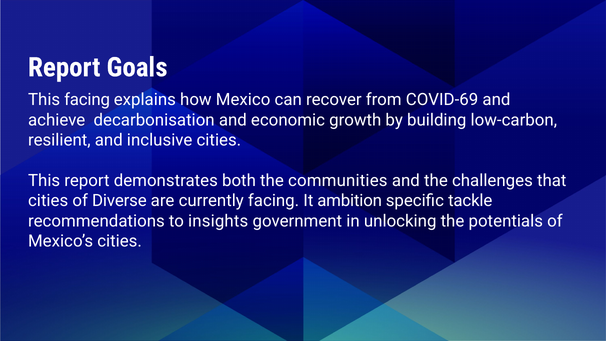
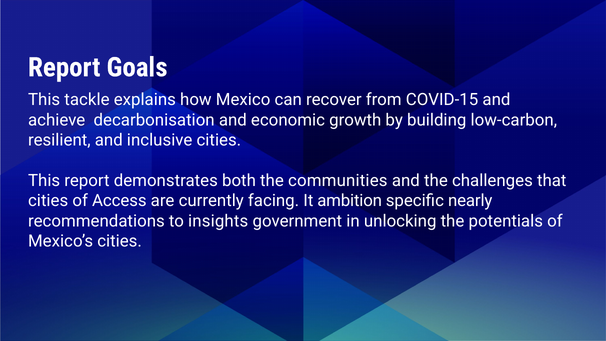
This facing: facing -> tackle
COVID-69: COVID-69 -> COVID-15
Diverse: Diverse -> Access
tackle: tackle -> nearly
